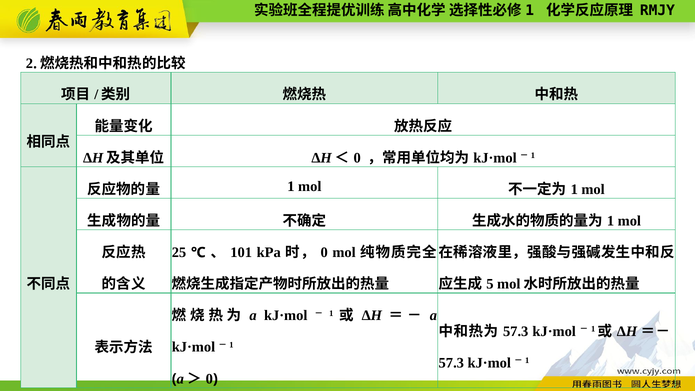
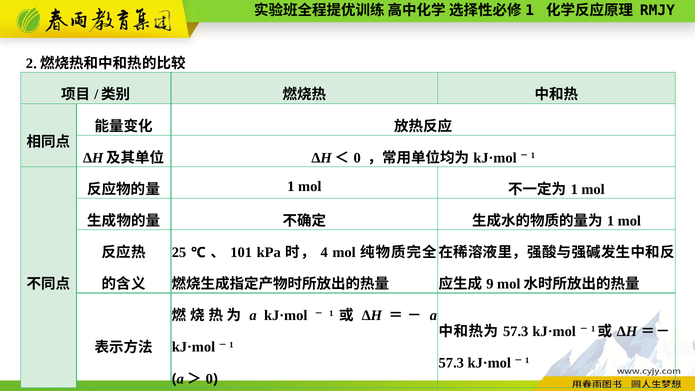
0 at (324, 252): 0 -> 4
5: 5 -> 9
